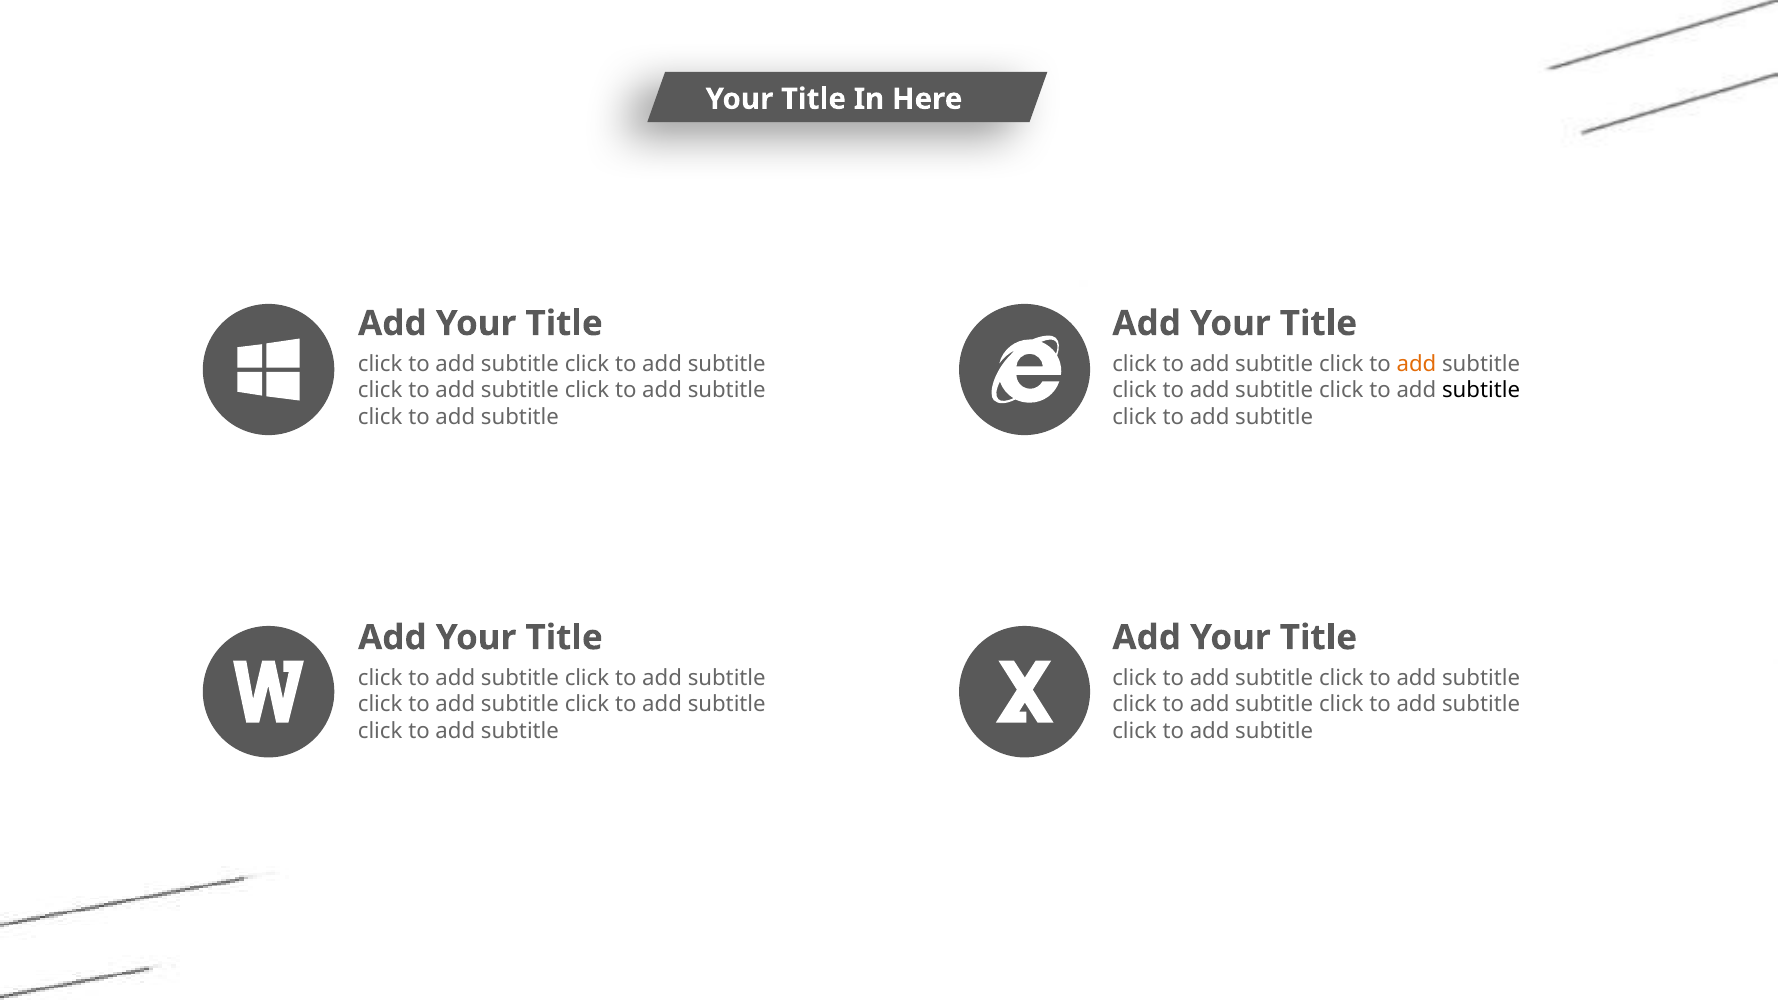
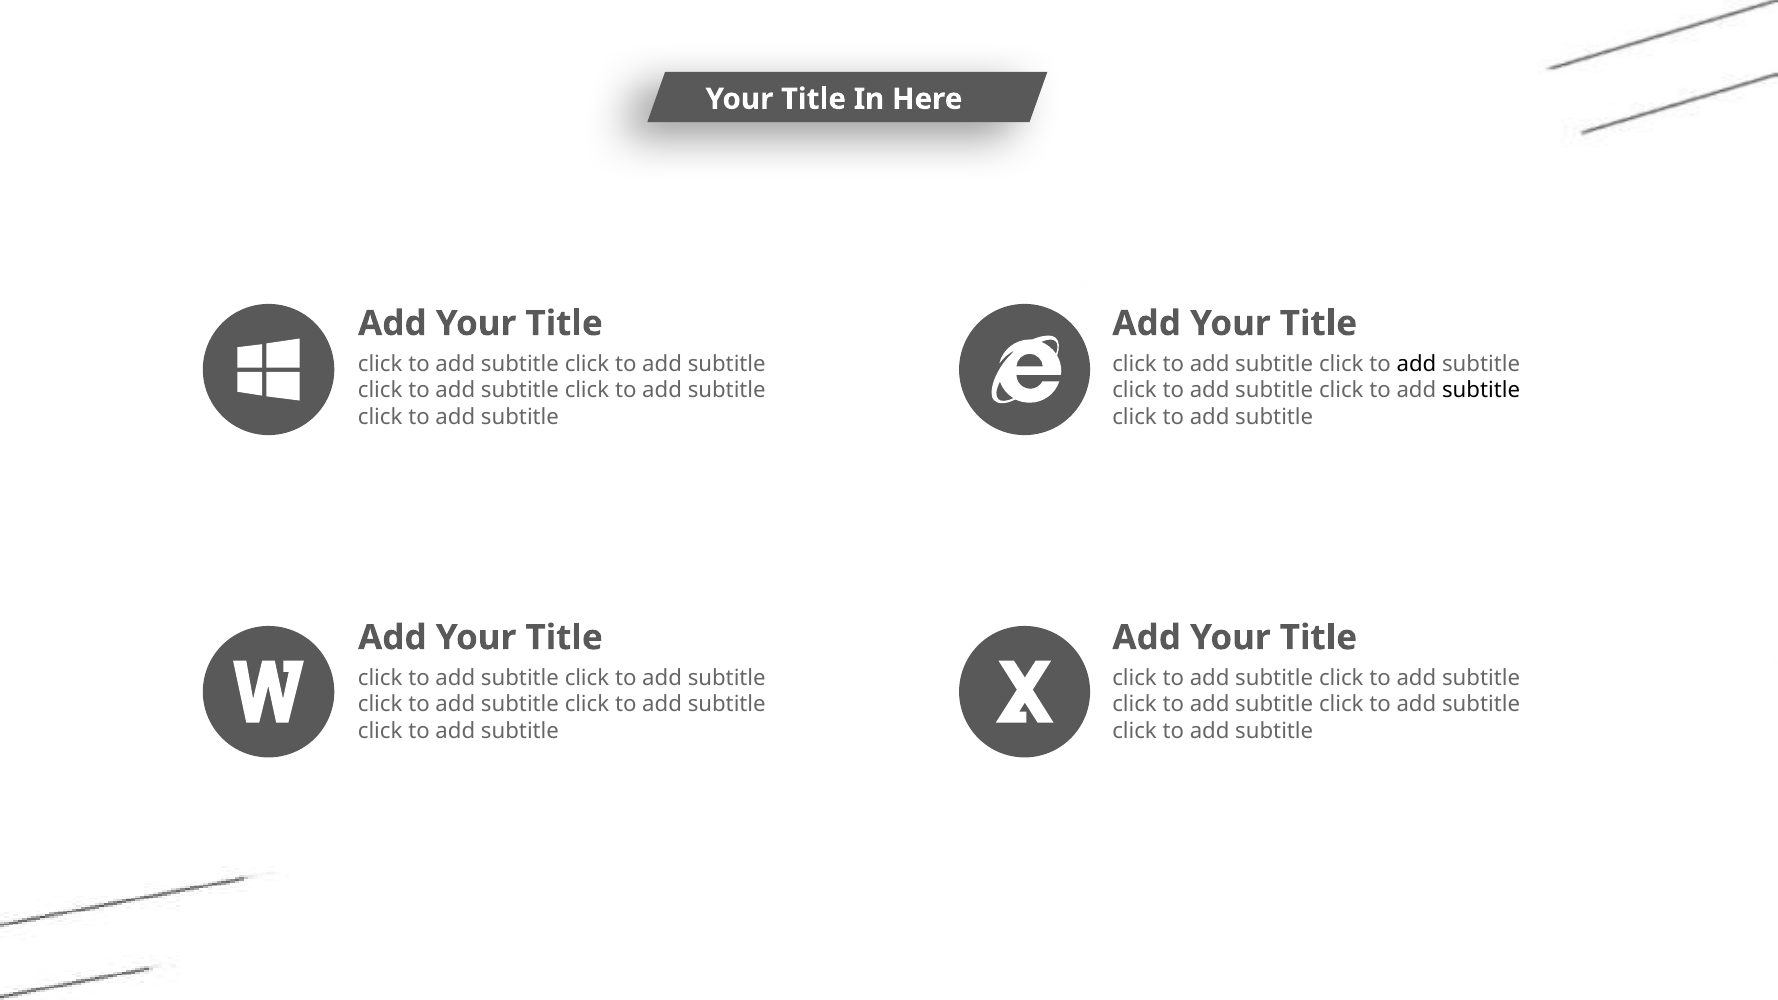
add at (1416, 364) colour: orange -> black
